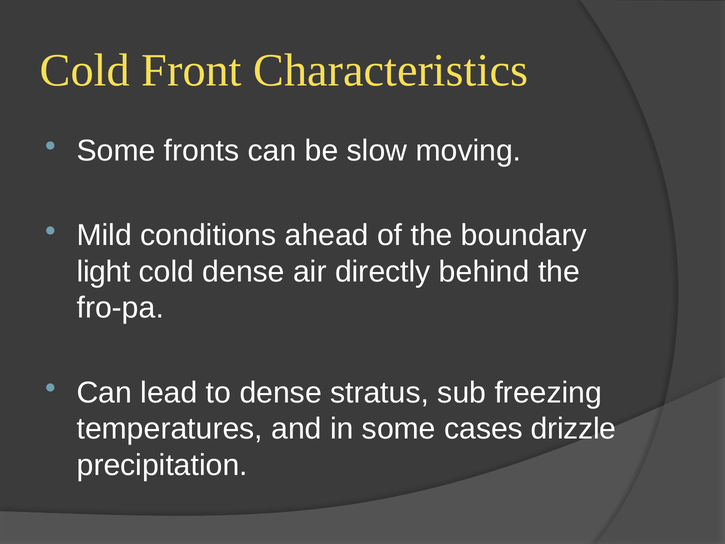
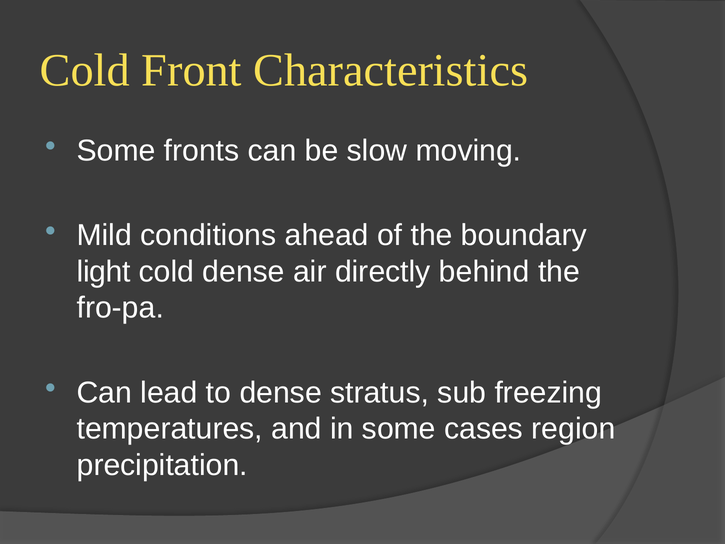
drizzle: drizzle -> region
